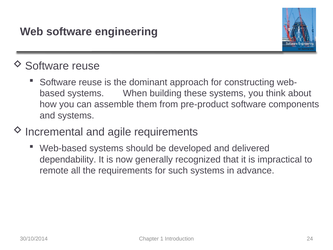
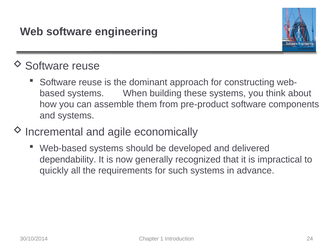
agile requirements: requirements -> economically
remote: remote -> quickly
